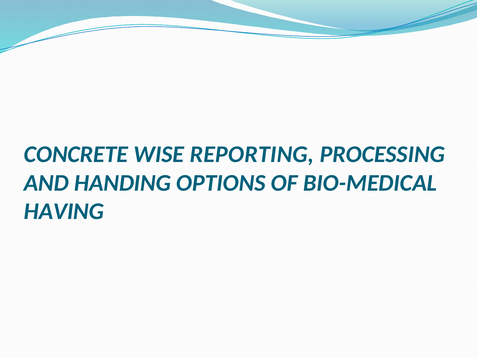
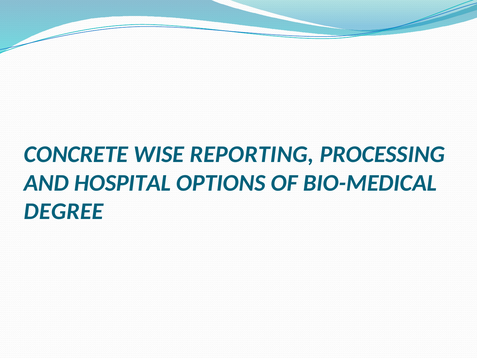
HANDING: HANDING -> HOSPITAL
HAVING: HAVING -> DEGREE
